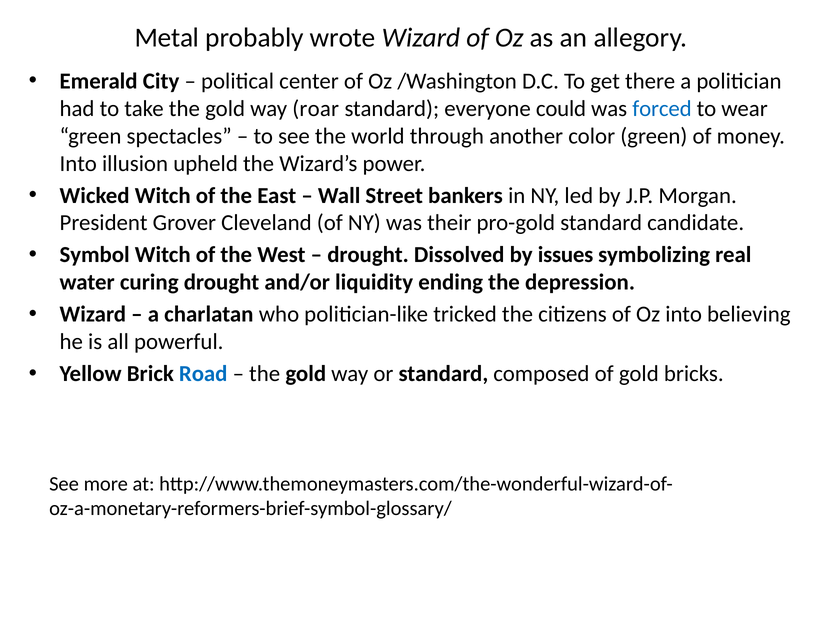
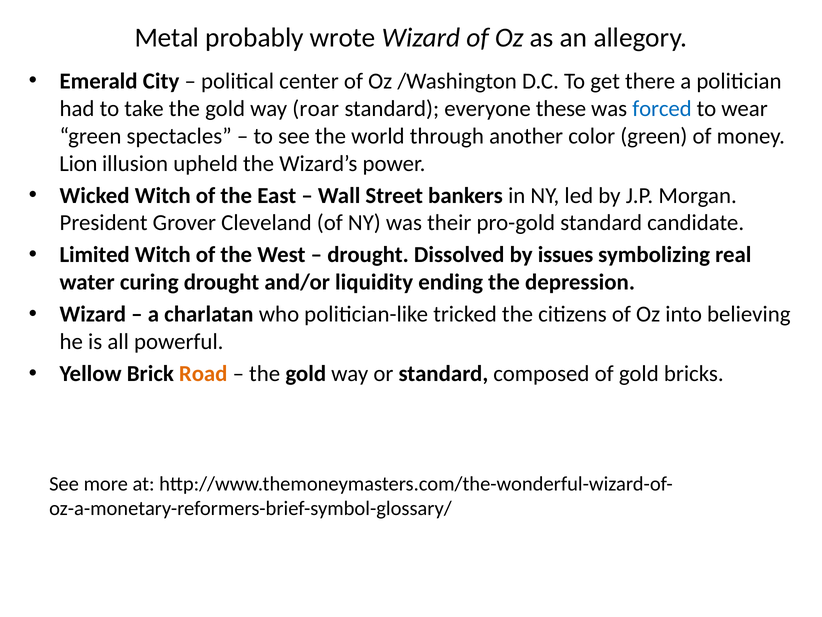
could: could -> these
Into at (78, 163): Into -> Lion
Symbol: Symbol -> Limited
Road colour: blue -> orange
